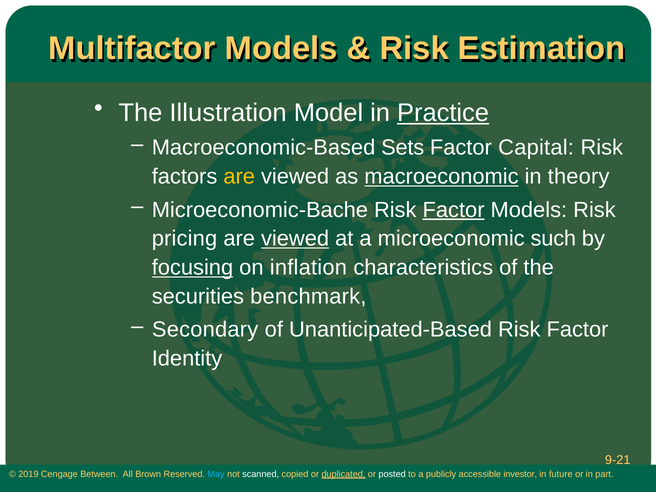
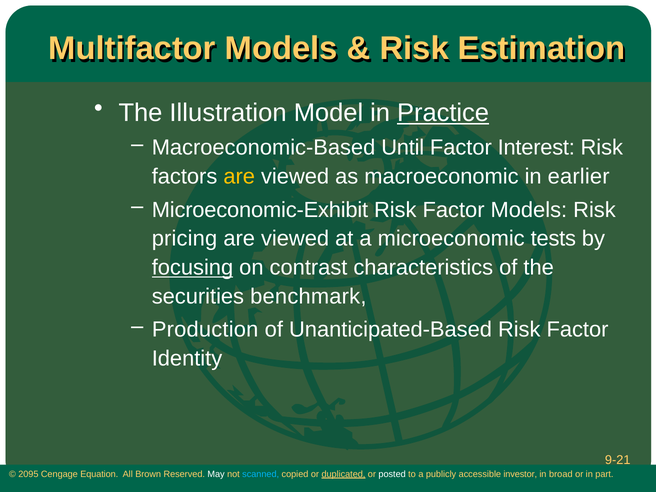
Sets: Sets -> Until
Capital: Capital -> Interest
macroeconomic underline: present -> none
theory: theory -> earlier
Microeconomic-Bache: Microeconomic-Bache -> Microeconomic-Exhibit
Factor at (454, 210) underline: present -> none
viewed at (295, 239) underline: present -> none
such: such -> tests
inflation: inflation -> contrast
Secondary: Secondary -> Production
2019: 2019 -> 2095
Between: Between -> Equation
May colour: light blue -> white
scanned colour: white -> light blue
future: future -> broad
